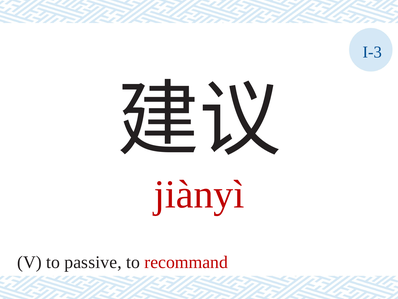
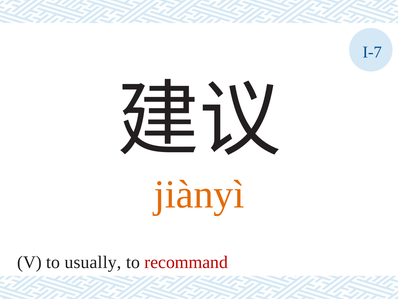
I-3: I-3 -> I-7
jiànyì colour: red -> orange
passive: passive -> usually
